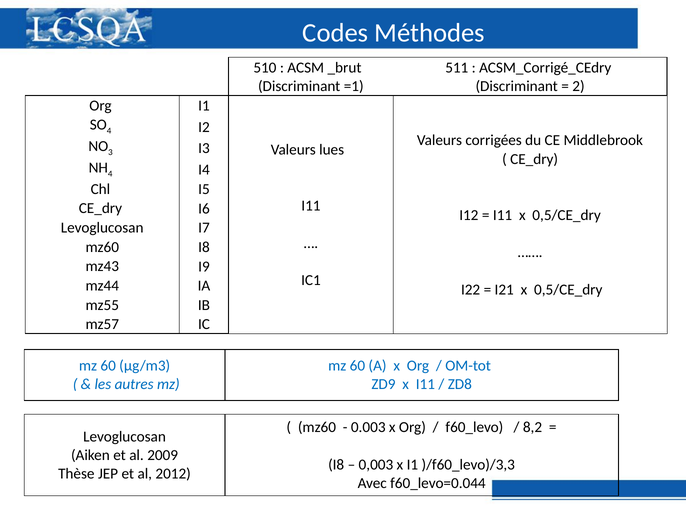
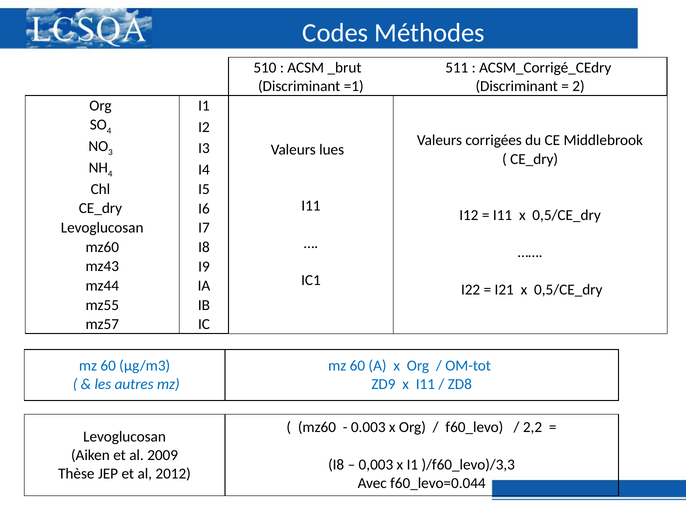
8,2: 8,2 -> 2,2
